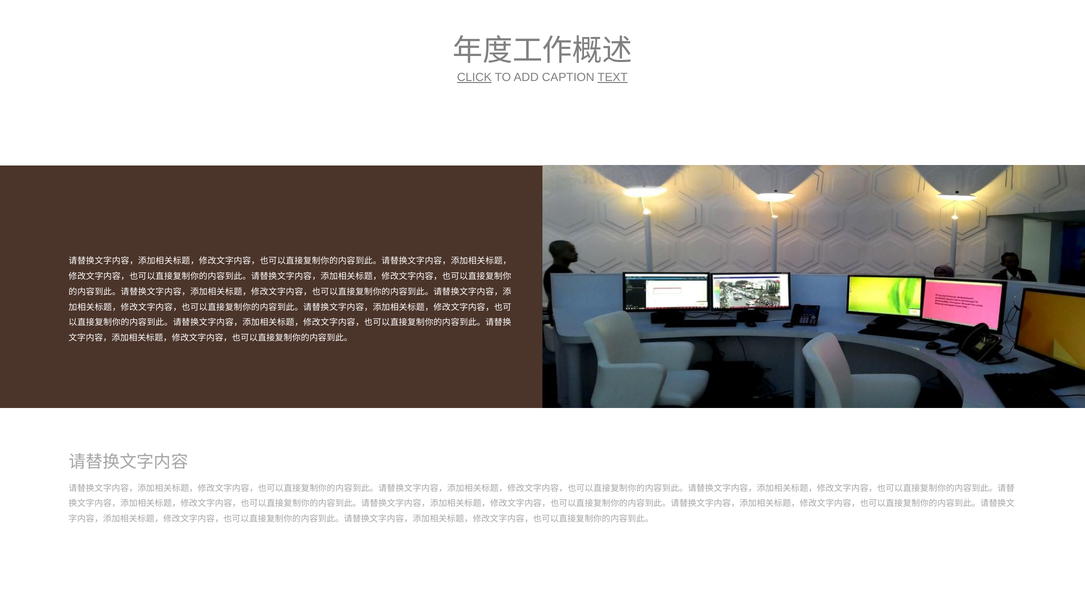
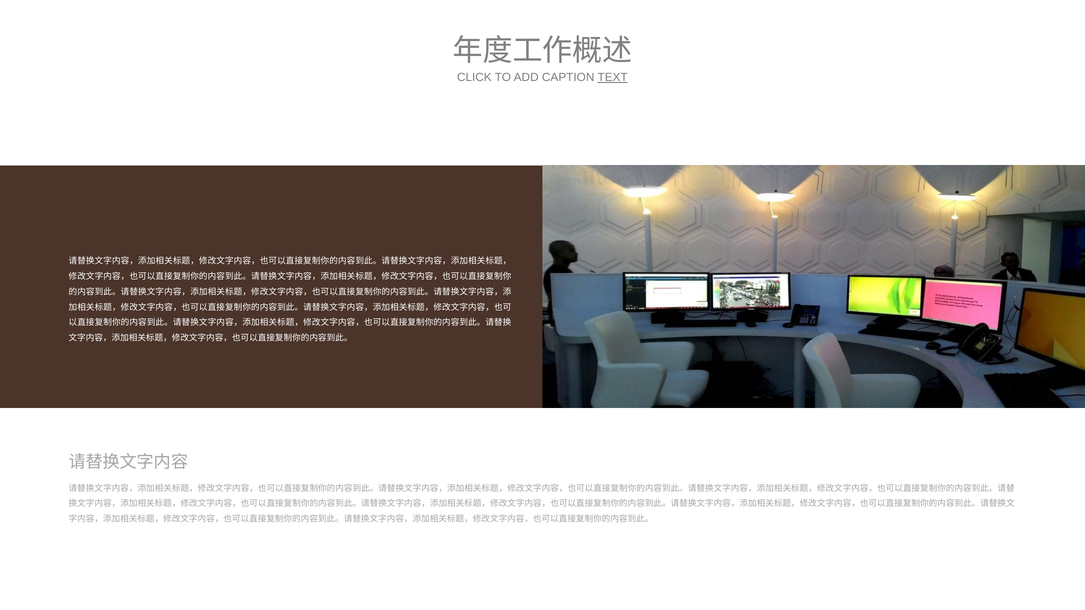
CLICK underline: present -> none
